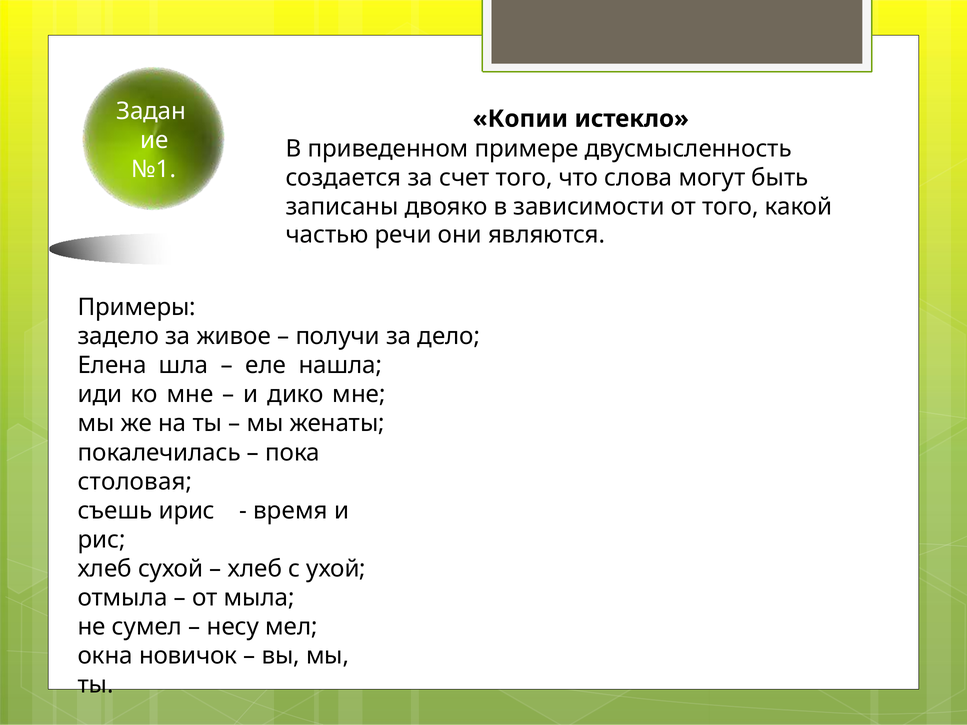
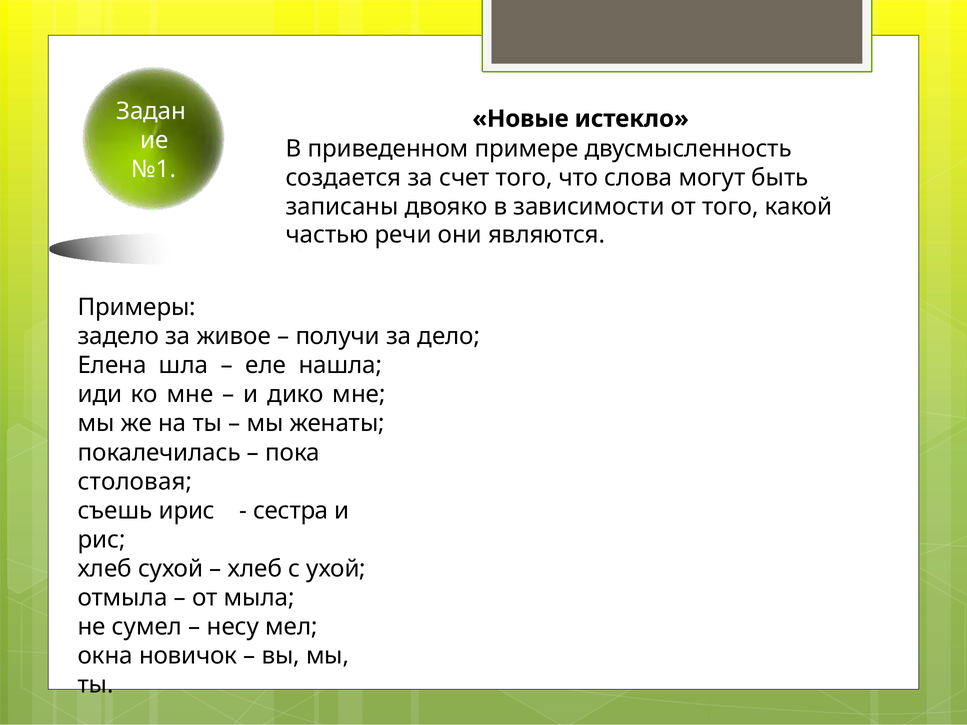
Копии: Копии -> Новые
время: время -> сестра
